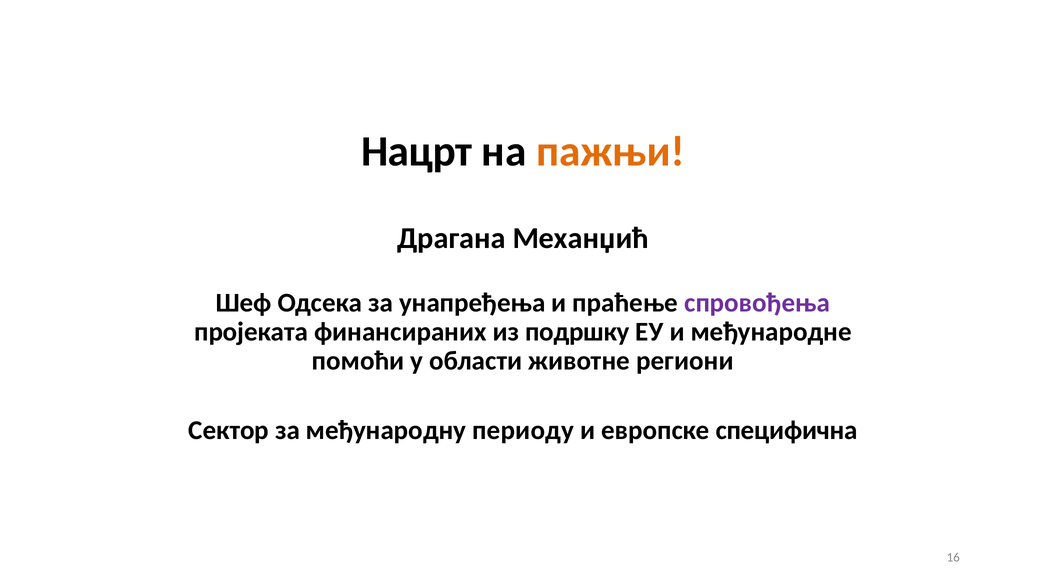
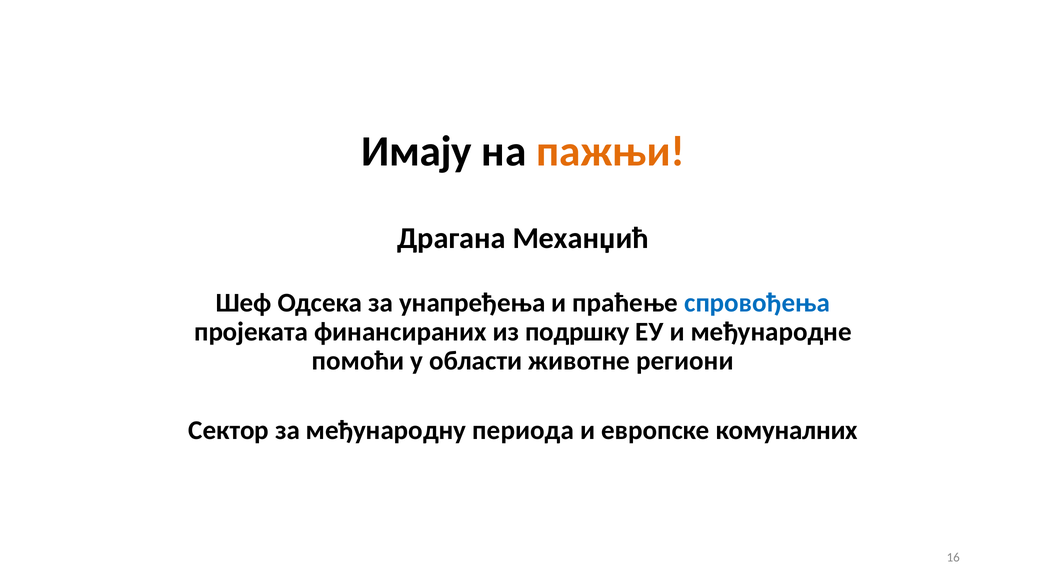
Нацрт: Нацрт -> Имају
спровођења colour: purple -> blue
периоду: периоду -> периода
специфична: специфична -> комуналних
